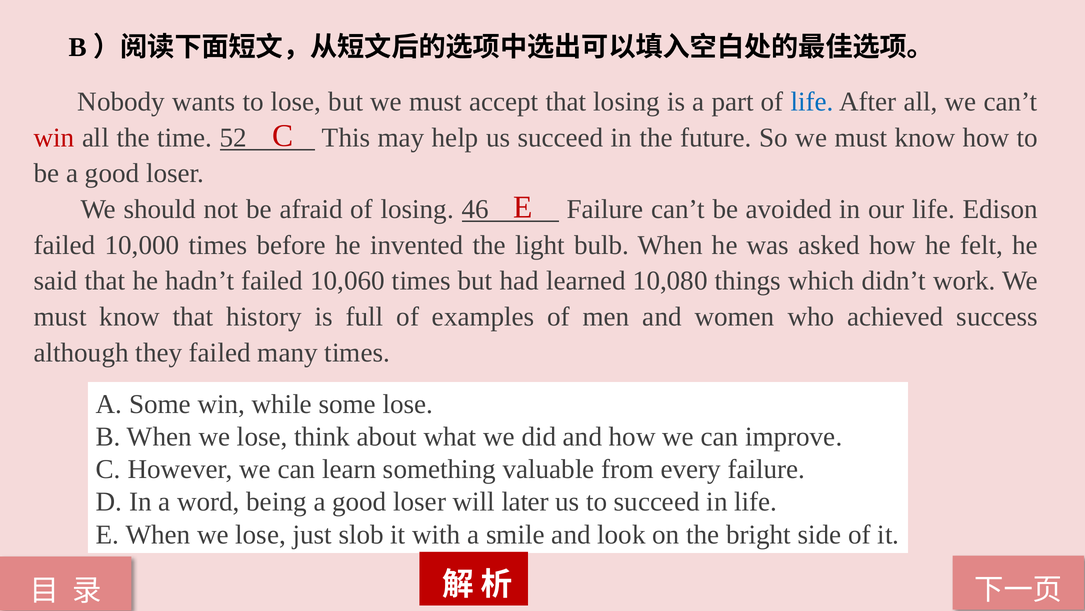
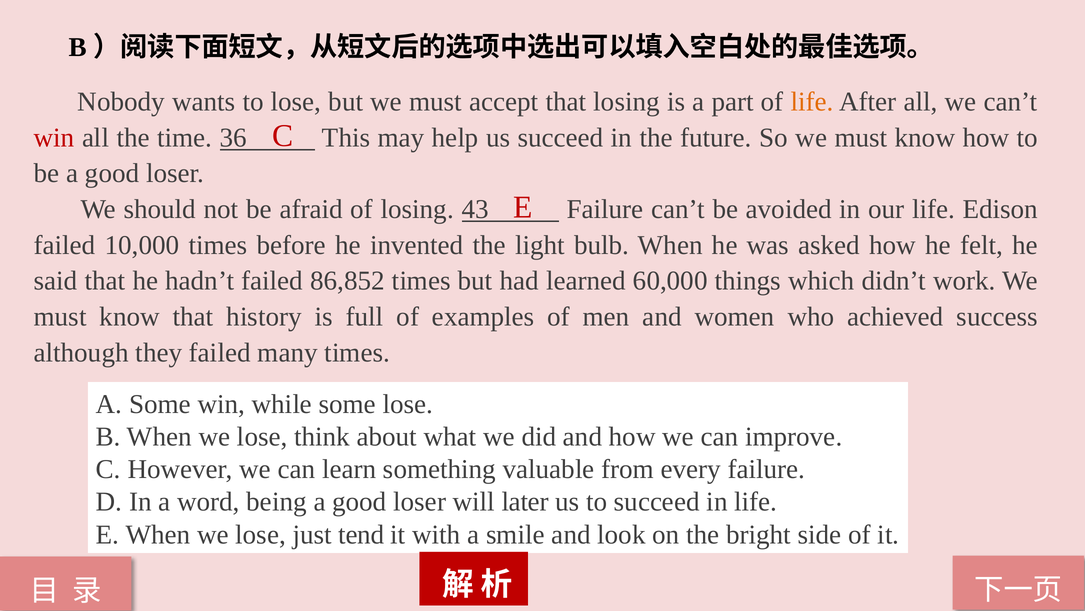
life at (812, 102) colour: blue -> orange
52: 52 -> 36
46: 46 -> 43
10,060: 10,060 -> 86,852
10,080: 10,080 -> 60,000
slob: slob -> tend
